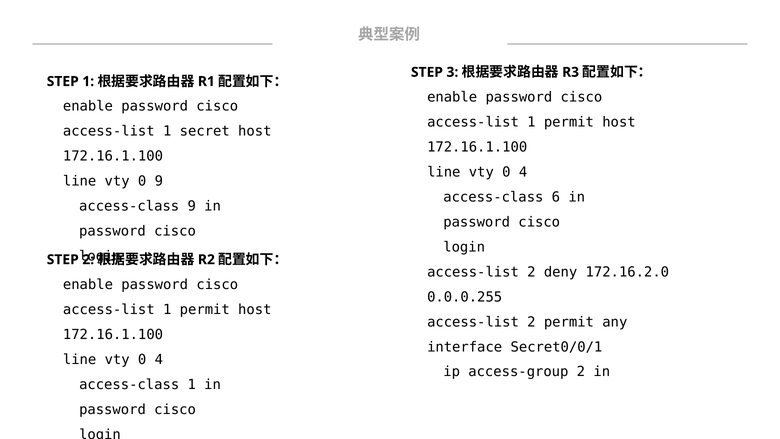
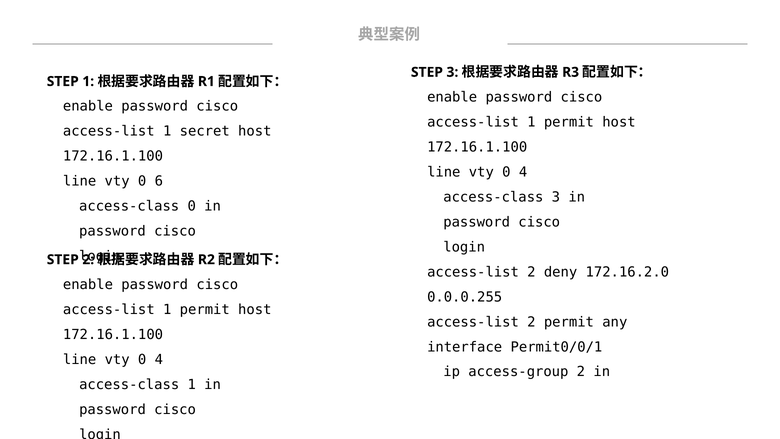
0 9: 9 -> 6
access-class 6: 6 -> 3
access-class 9: 9 -> 0
Secret0/0/1: Secret0/0/1 -> Permit0/0/1
